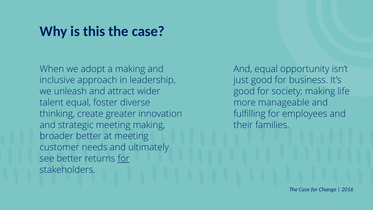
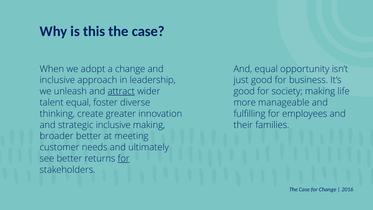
a making: making -> change
attract underline: none -> present
strategic meeting: meeting -> inclusive
